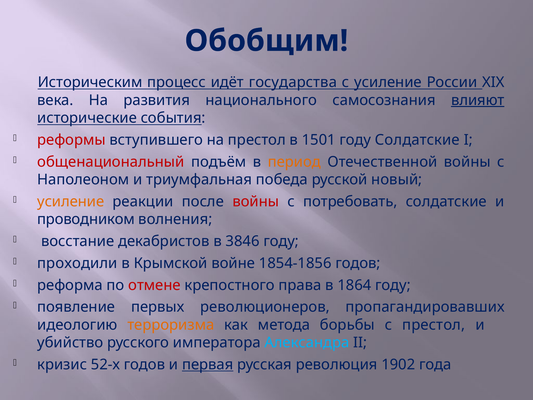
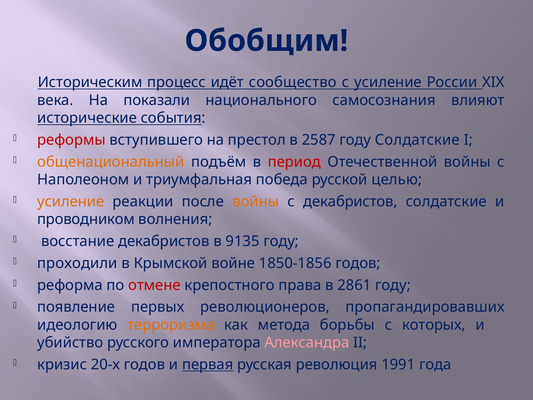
государства: государства -> сообщество
развития: развития -> показали
влияют underline: present -> none
1501: 1501 -> 2587
общенациональный colour: red -> orange
период colour: orange -> red
новый: новый -> целью
войны at (256, 201) colour: red -> orange
с потребовать: потребовать -> декабристов
3846: 3846 -> 9135
1854-1856: 1854-1856 -> 1850-1856
1864: 1864 -> 2861
с престол: престол -> которых
Александра colour: light blue -> pink
52-х: 52-х -> 20-х
1902: 1902 -> 1991
